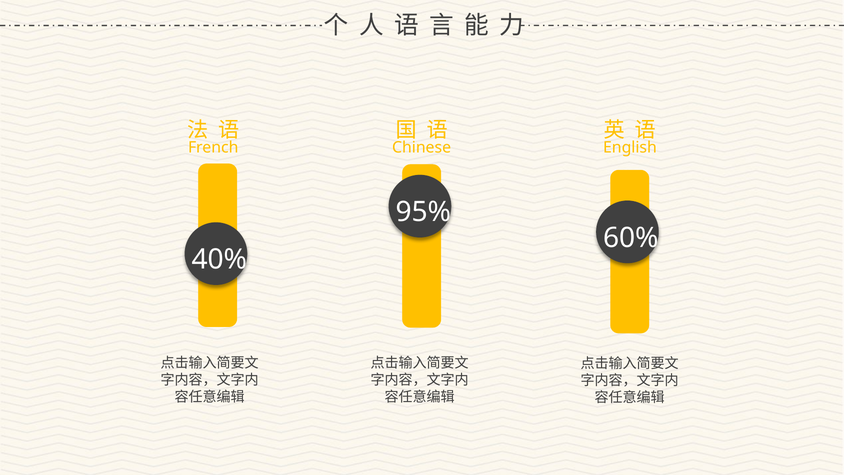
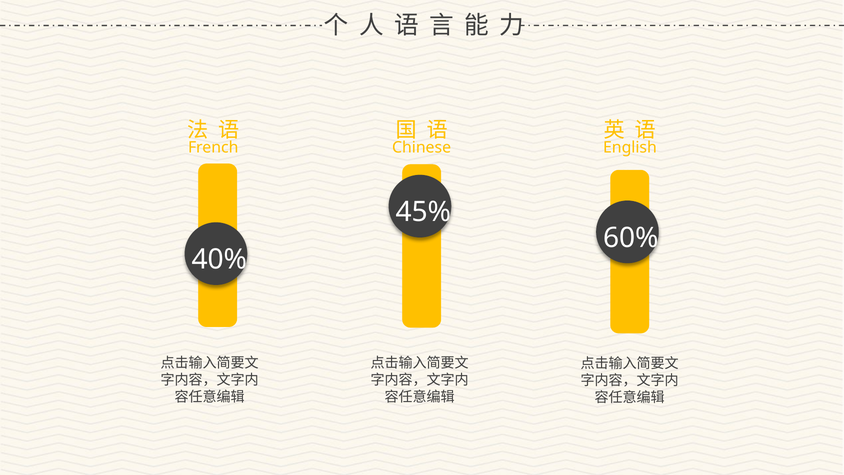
95%: 95% -> 45%
